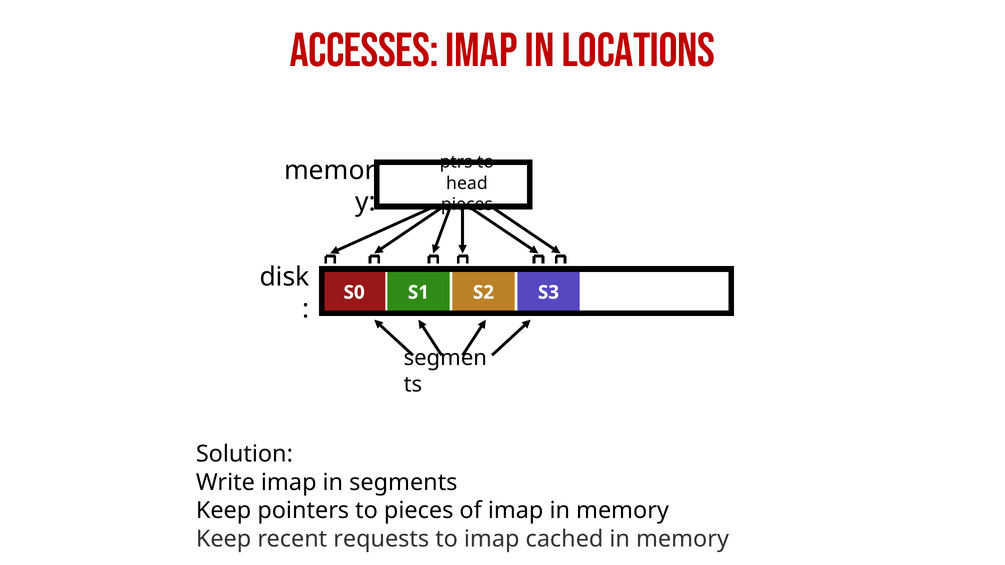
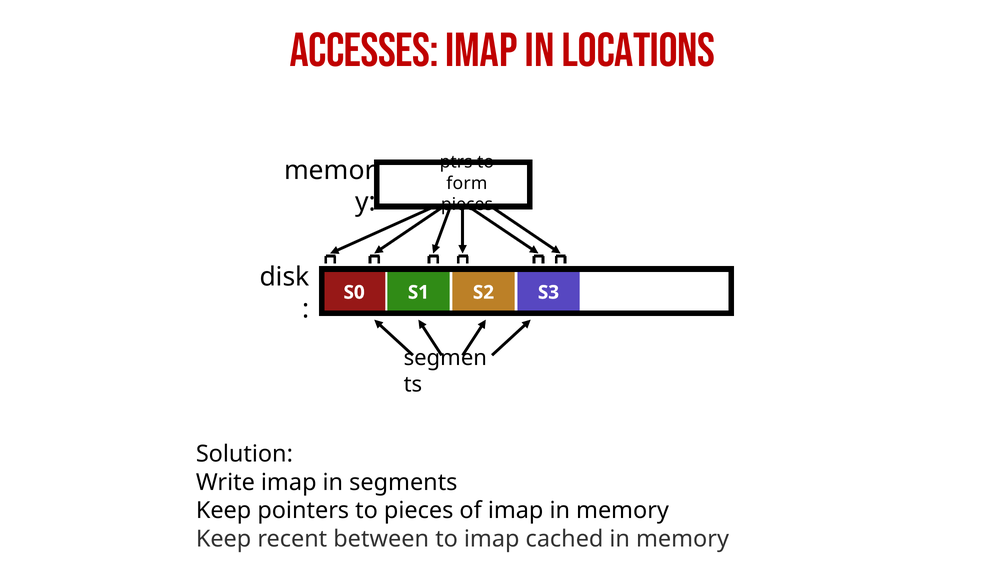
head: head -> form
requests: requests -> between
